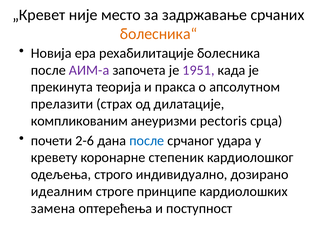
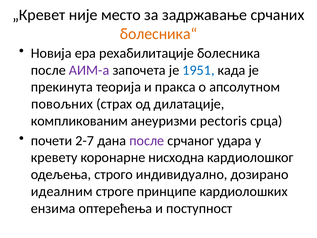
1951 colour: purple -> blue
прелазити: прелазити -> повољних
2-6: 2-6 -> 2-7
после at (147, 140) colour: blue -> purple
степеник: степеник -> нисходна
замена: замена -> ензима
